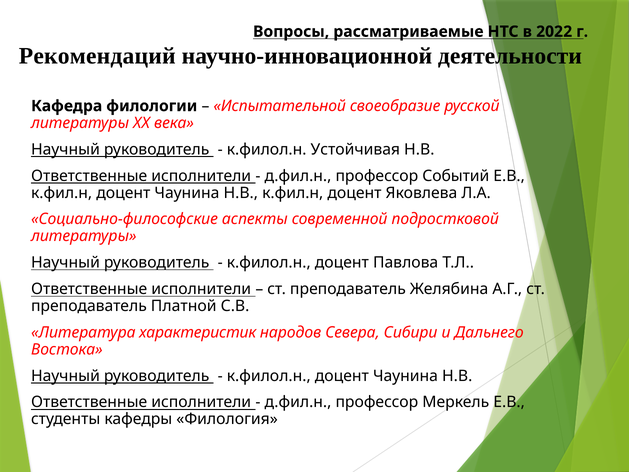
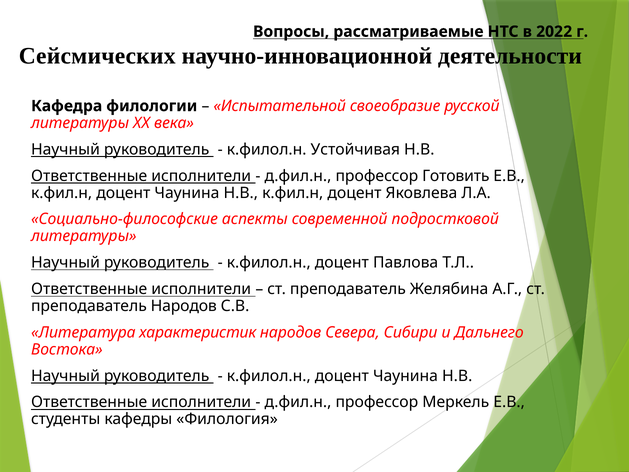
Рекомендаций: Рекомендаций -> Сейсмических
Событий: Событий -> Готовить
преподаватель Платной: Платной -> Народов
